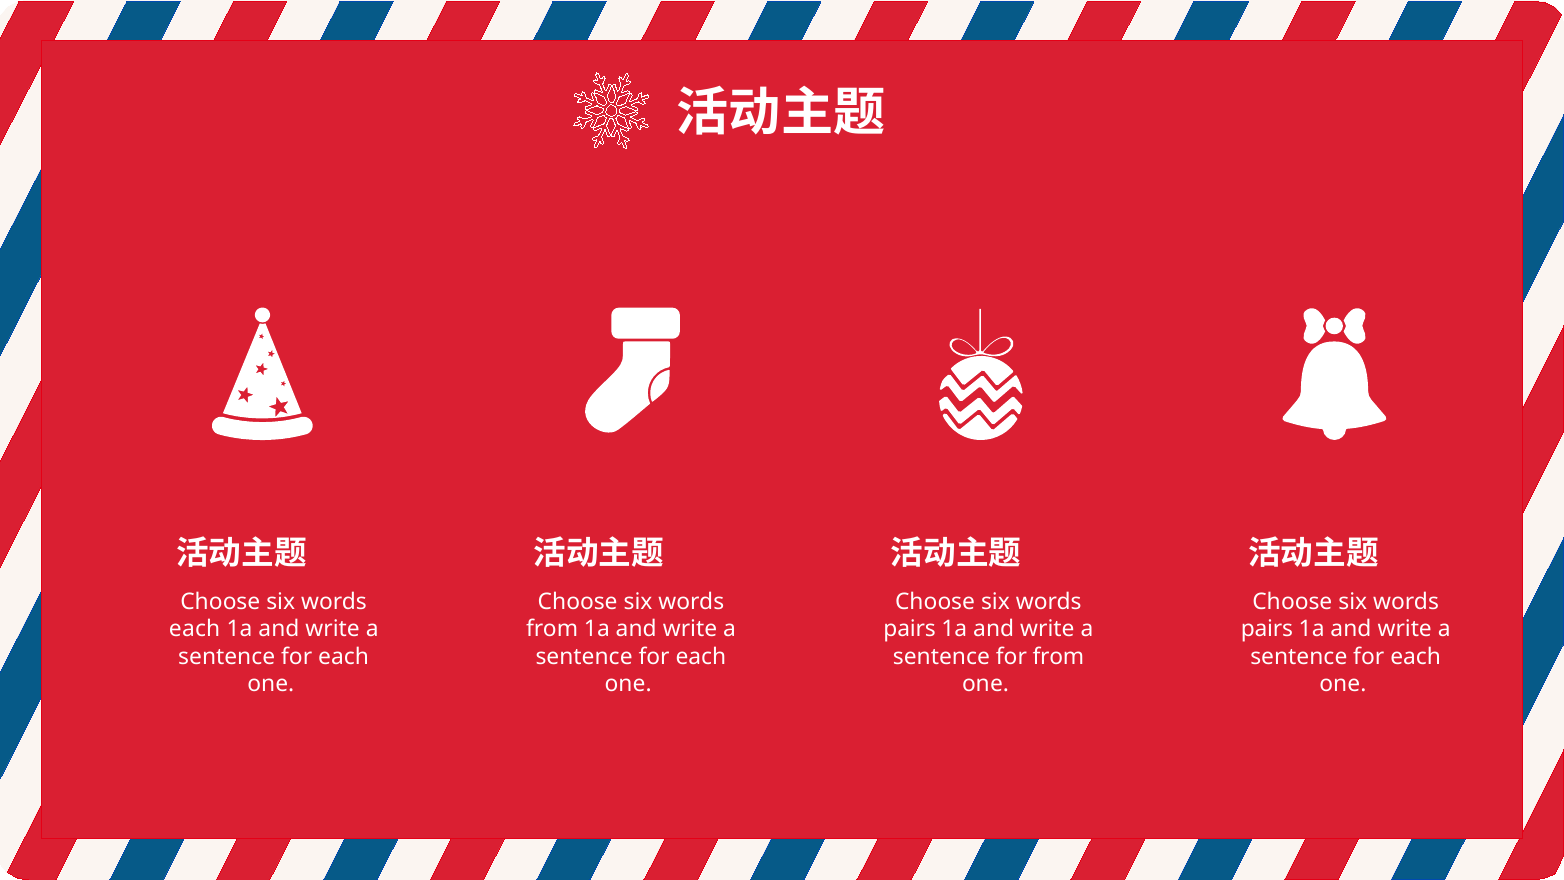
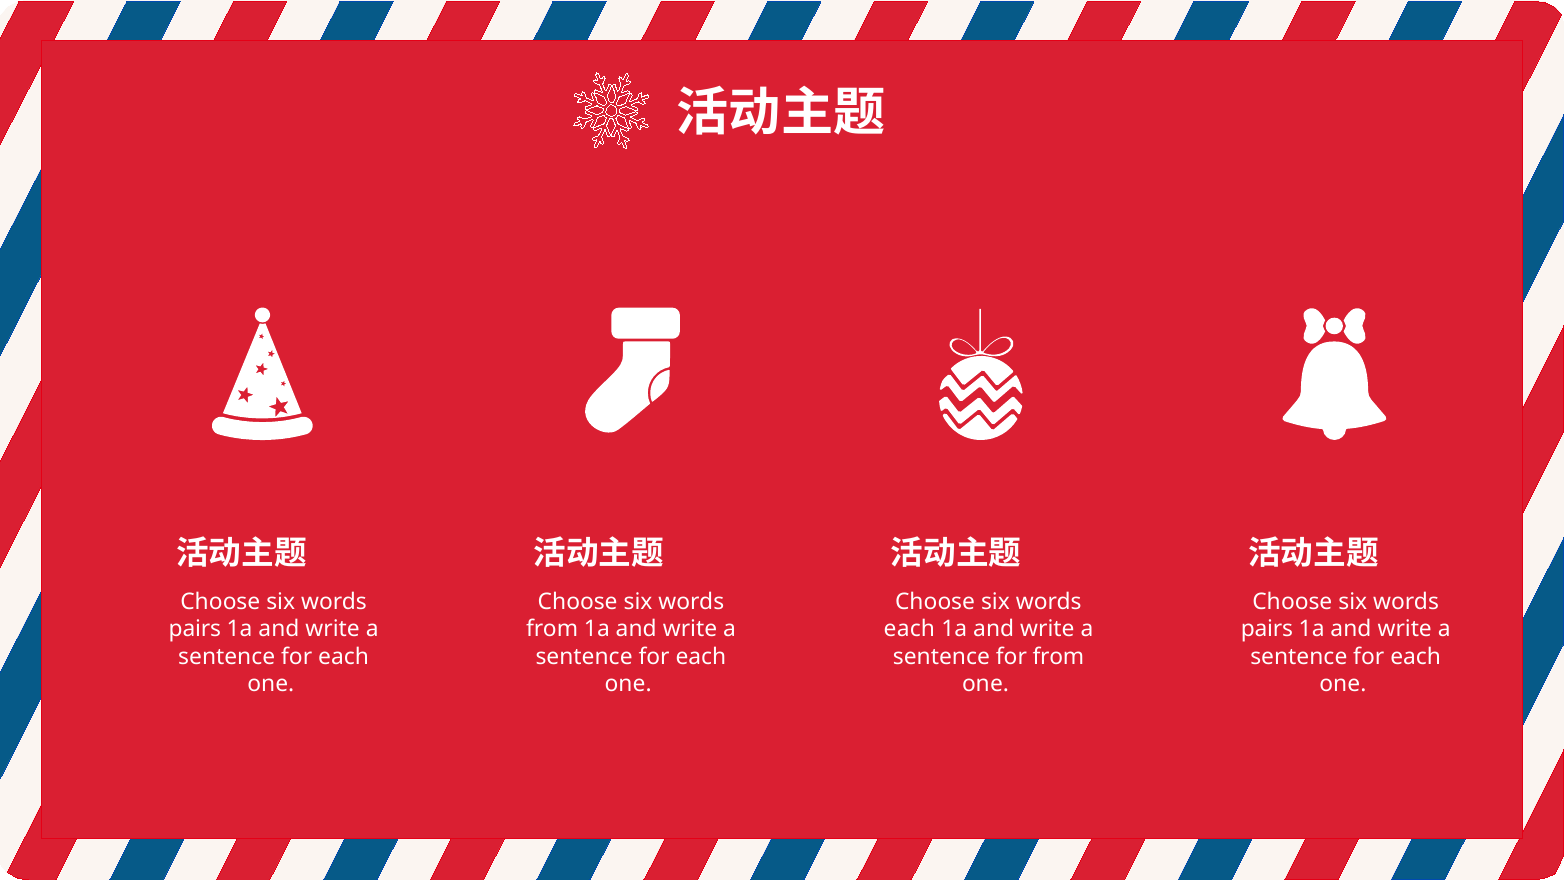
each at (195, 629): each -> pairs
pairs at (910, 629): pairs -> each
